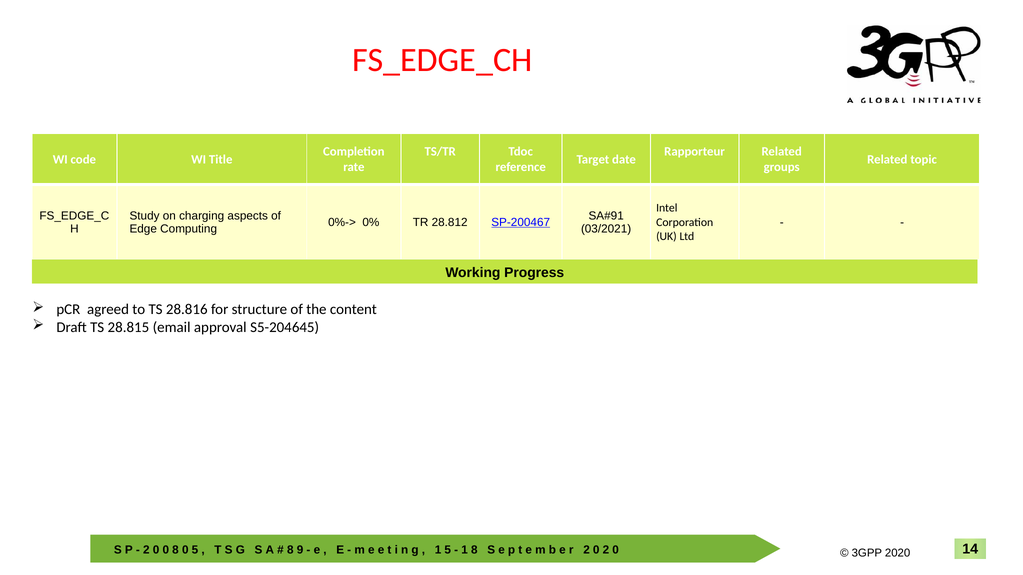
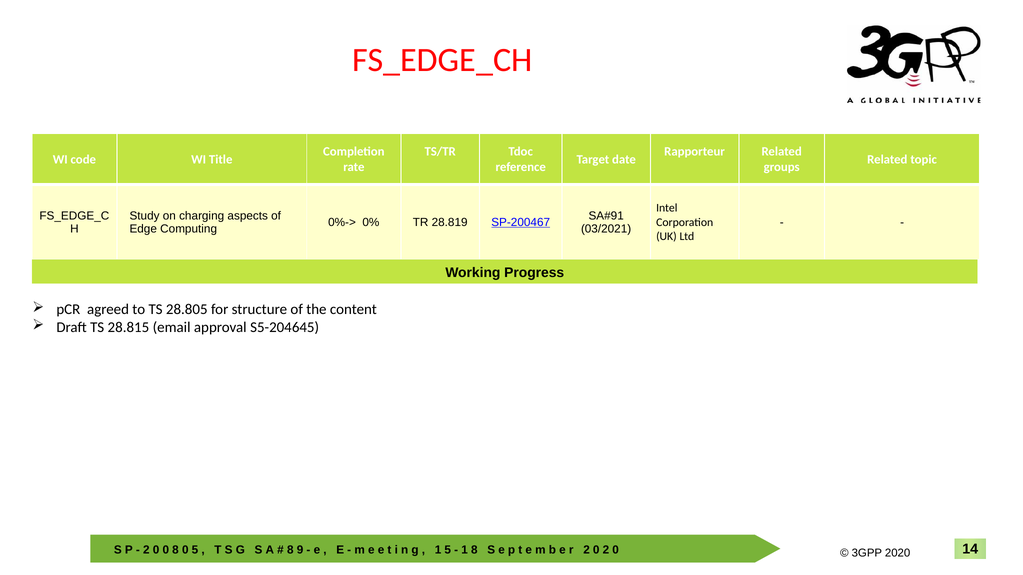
28.812: 28.812 -> 28.819
28.816: 28.816 -> 28.805
